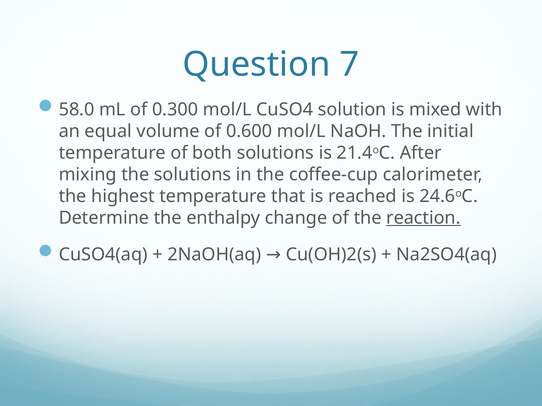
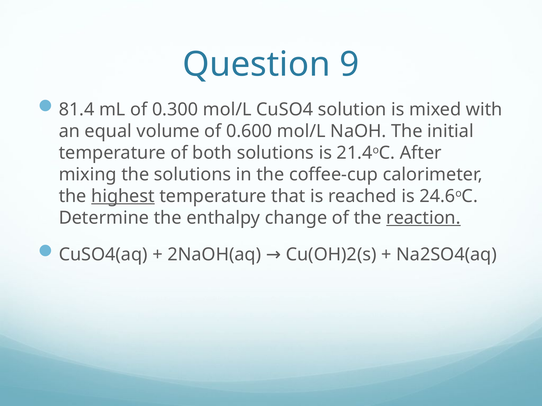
7: 7 -> 9
58.0: 58.0 -> 81.4
highest underline: none -> present
